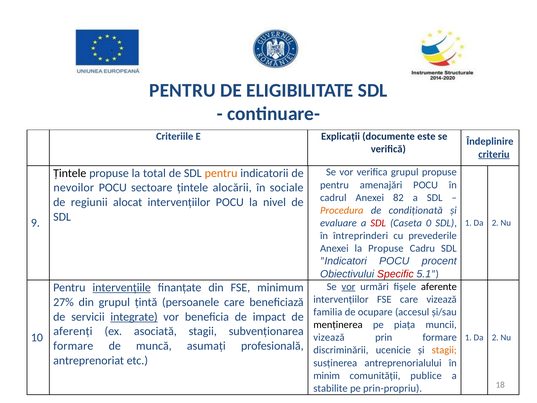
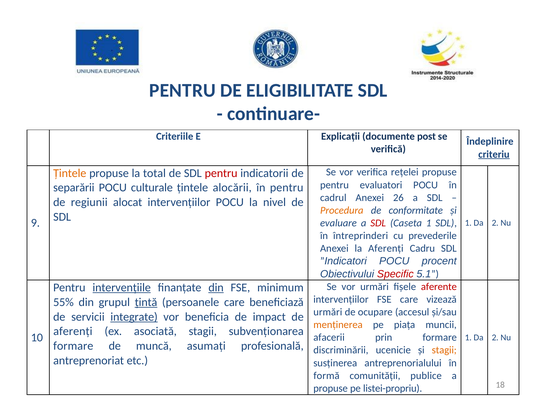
este: este -> post
verifica grupul: grupul -> rețelei
Țintele at (70, 173) colour: black -> orange
pentru at (221, 173) colour: orange -> red
amenajări: amenajări -> evaluatori
nevoilor: nevoilor -> separării
sectoare: sectoare -> culturale
în sociale: sociale -> pentru
82: 82 -> 26
condiționată: condiționată -> conformitate
Caseta 0: 0 -> 1
la Propuse: Propuse -> Aferenți
vor at (348, 286) underline: present -> none
aferente colour: black -> red
din at (216, 287) underline: none -> present
27%: 27% -> 55%
țintă underline: none -> present
familia at (328, 312): familia -> urmări
menținerea colour: black -> orange
vizează at (329, 337): vizează -> afacerii
minim: minim -> formă
stabilite at (330, 388): stabilite -> propuse
prin-propriu: prin-propriu -> listei-propriu
